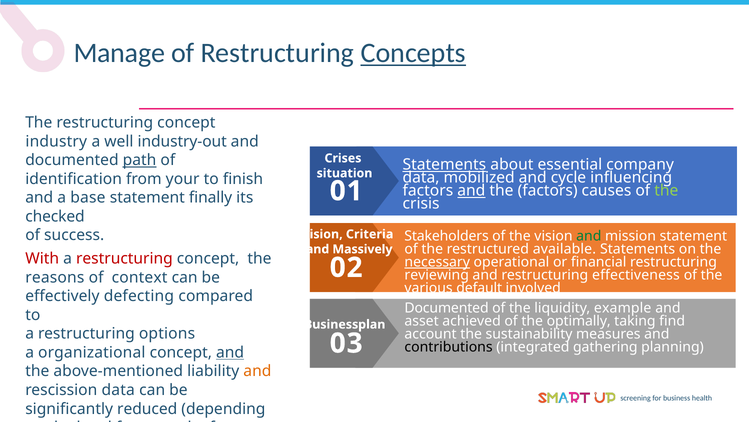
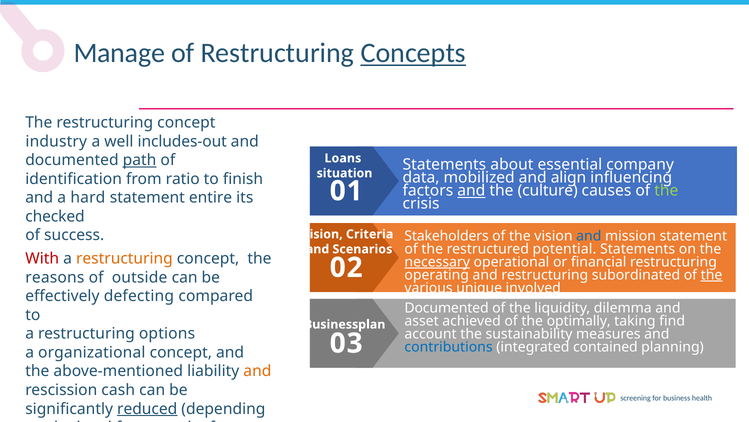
industry-out: industry-out -> includes-out
Crises: Crises -> Loans
Statements at (444, 164) underline: present -> none
cycle: cycle -> align
from your: your -> ratio
the factors: factors -> culture
base: base -> hard
finally: finally -> entire
and at (589, 236) colour: green -> blue
available: available -> potential
Massively: Massively -> Scenarios
restructuring at (124, 258) colour: red -> orange
reviewing: reviewing -> operating
effectiveness: effectiveness -> subordinated
the at (712, 275) underline: none -> present
context: context -> outside
default: default -> unique
example: example -> dilemma
contributions colour: black -> blue
gathering: gathering -> contained
and at (230, 352) underline: present -> none
rescission data: data -> cash
reduced underline: none -> present
